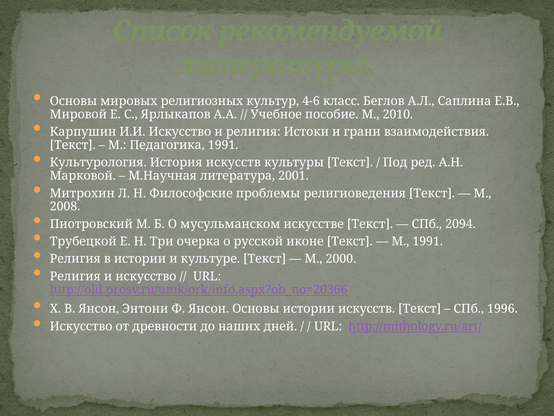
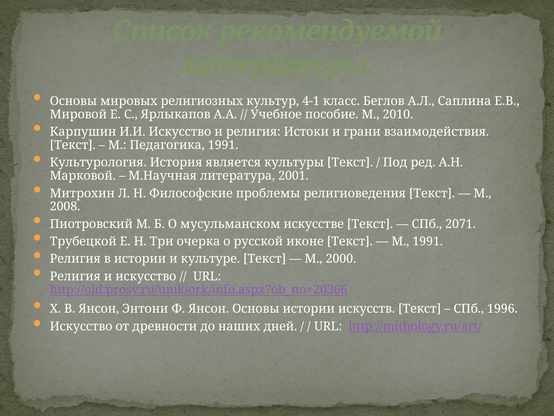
4-6: 4-6 -> 4-1
История искусств: искусств -> является
2094: 2094 -> 2071
